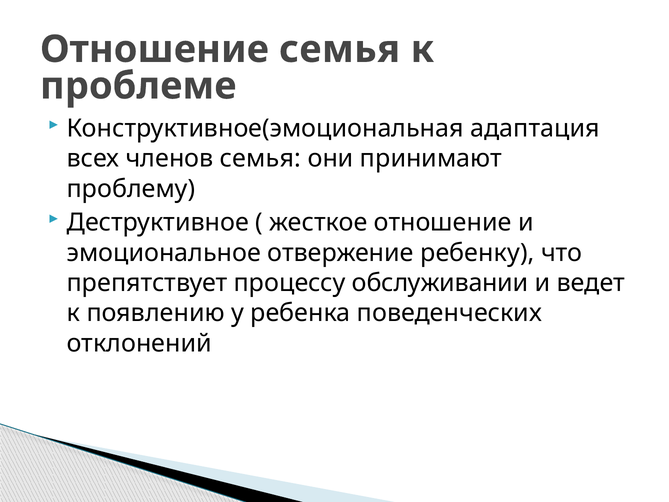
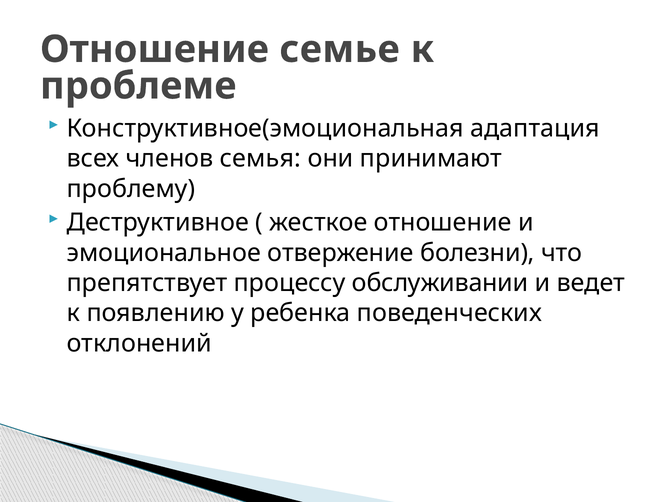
Отношение семья: семья -> семье
ребенку: ребенку -> болезни
